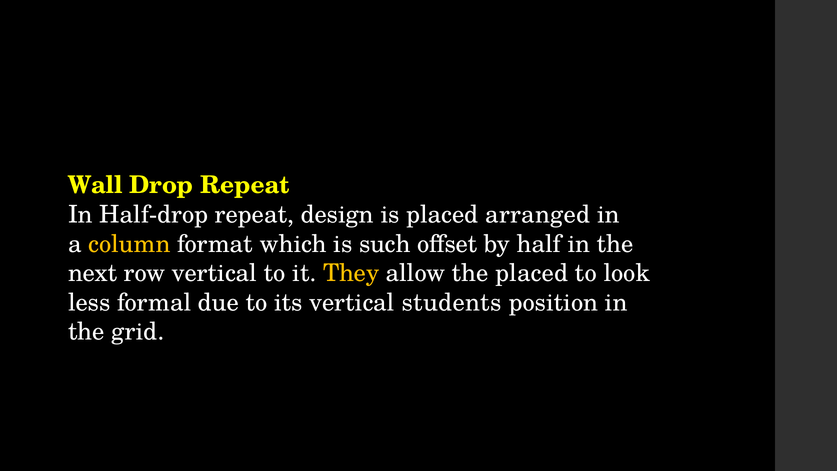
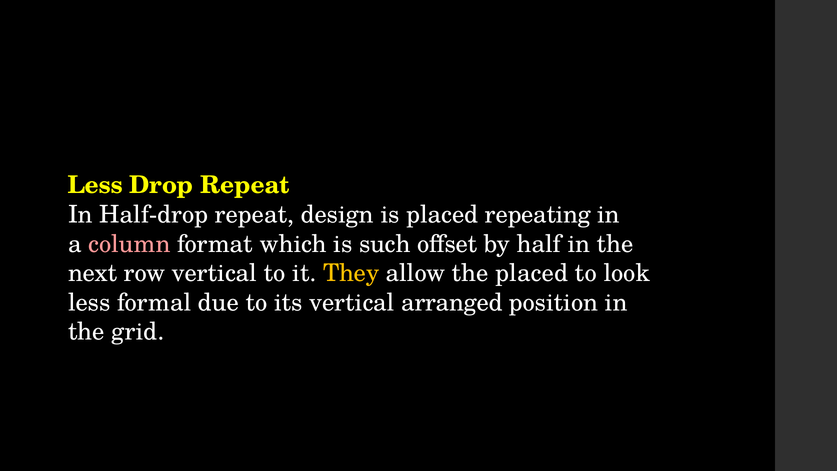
Wall at (95, 185): Wall -> Less
arranged: arranged -> repeating
column colour: yellow -> pink
students: students -> arranged
